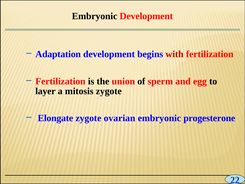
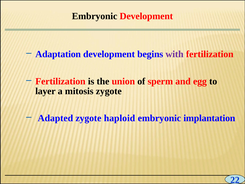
with colour: red -> purple
Elongate: Elongate -> Adapted
ovarian: ovarian -> haploid
progesterone: progesterone -> implantation
